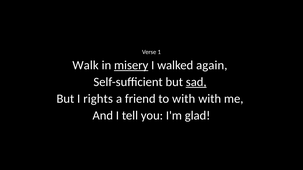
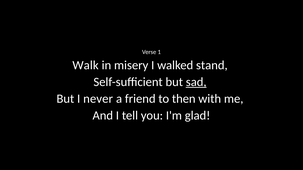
misery underline: present -> none
again: again -> stand
rights: rights -> never
to with: with -> then
